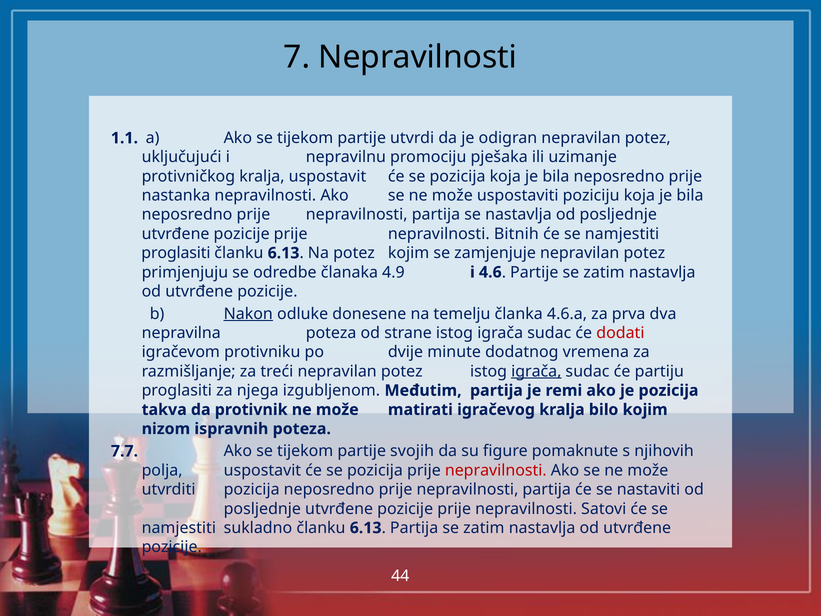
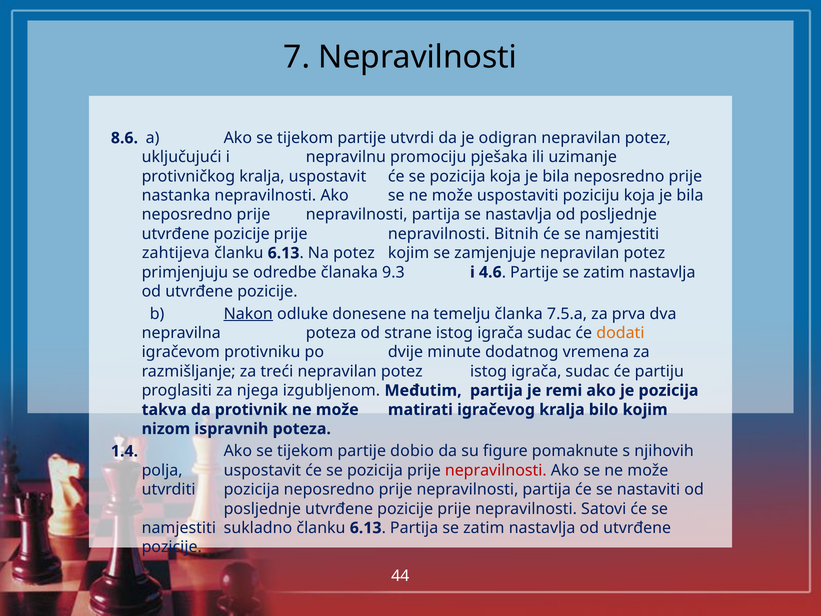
1.1: 1.1 -> 8.6
proglasiti at (176, 253): proglasiti -> zahtijeva
4.9: 4.9 -> 9.3
4.6.a: 4.6.a -> 7.5.a
dodati colour: red -> orange
igrača at (536, 371) underline: present -> none
7.7: 7.7 -> 1.4
svojih: svojih -> dobio
